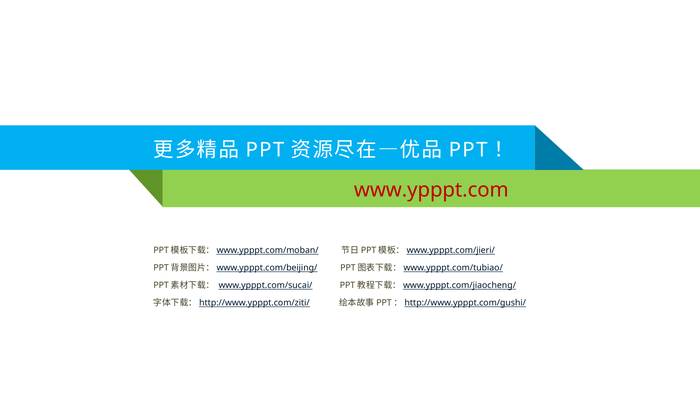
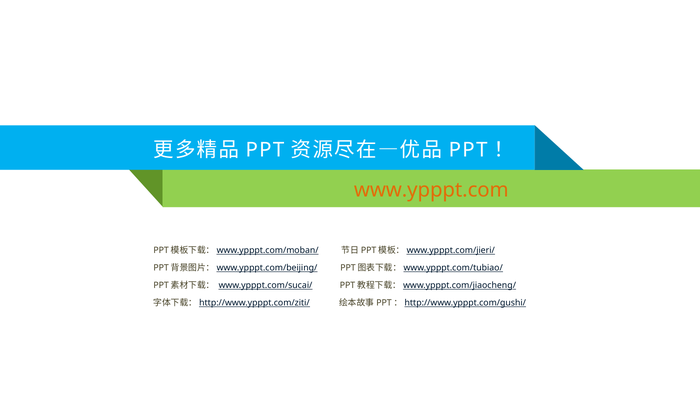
www.ypppt.com colour: red -> orange
